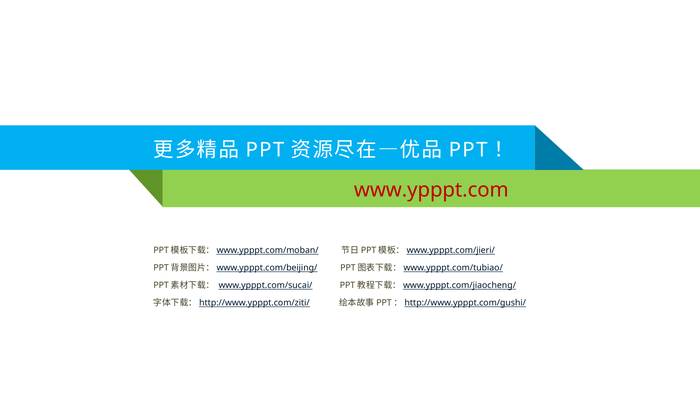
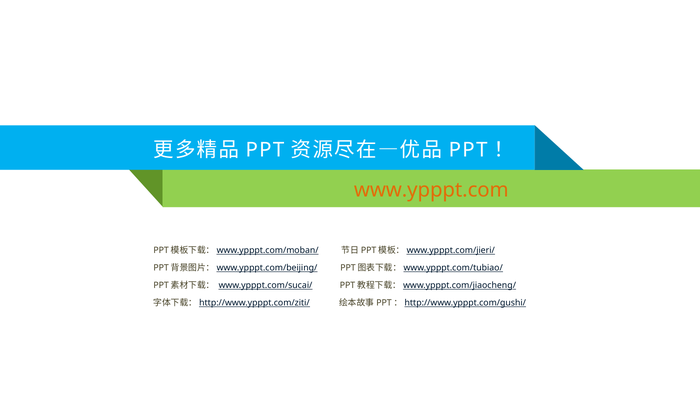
www.ypppt.com colour: red -> orange
